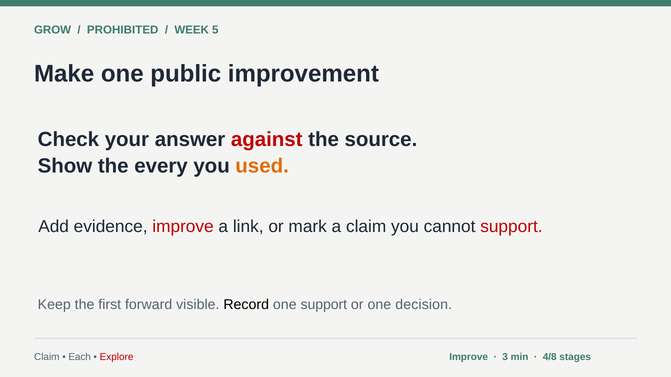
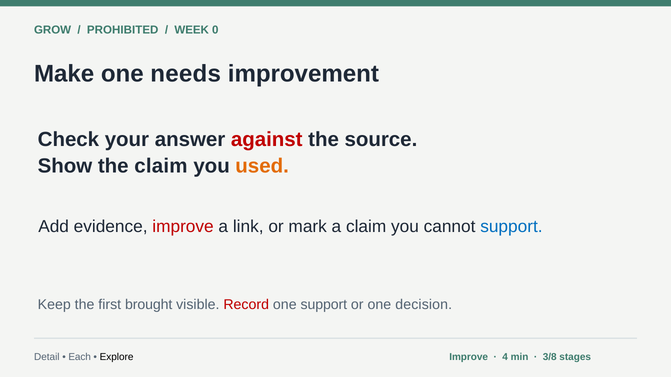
5: 5 -> 0
public: public -> needs
the every: every -> claim
support at (511, 227) colour: red -> blue
forward: forward -> brought
Record colour: black -> red
Claim at (47, 357): Claim -> Detail
Explore colour: red -> black
3: 3 -> 4
4/8: 4/8 -> 3/8
